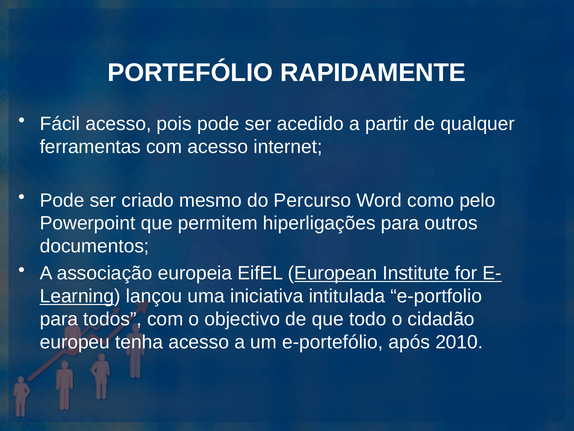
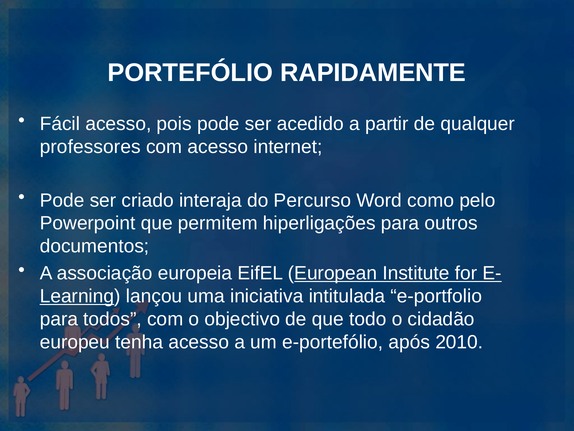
ferramentas: ferramentas -> professores
mesmo: mesmo -> interaja
